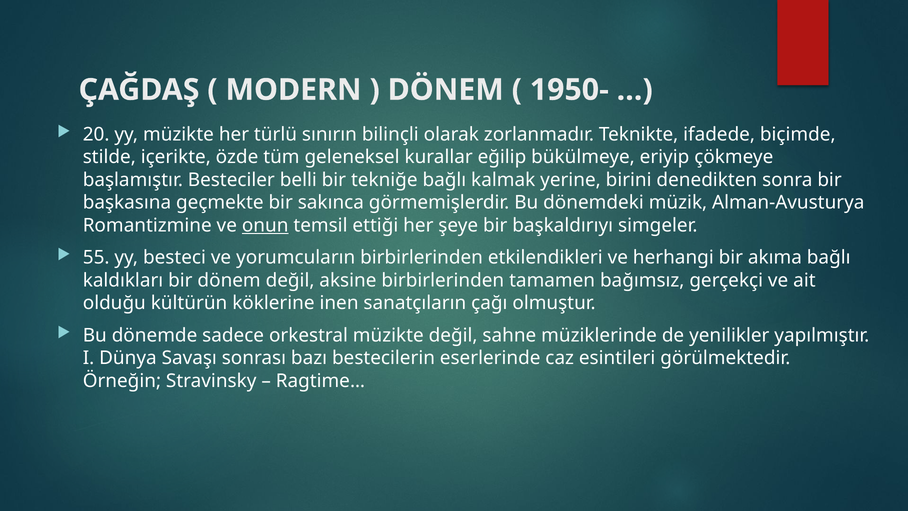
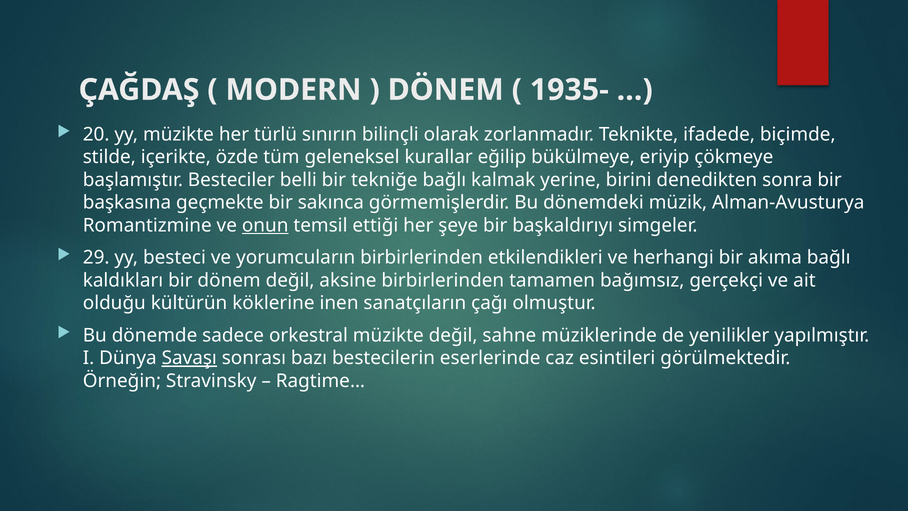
1950-: 1950- -> 1935-
55: 55 -> 29
Savaşı underline: none -> present
